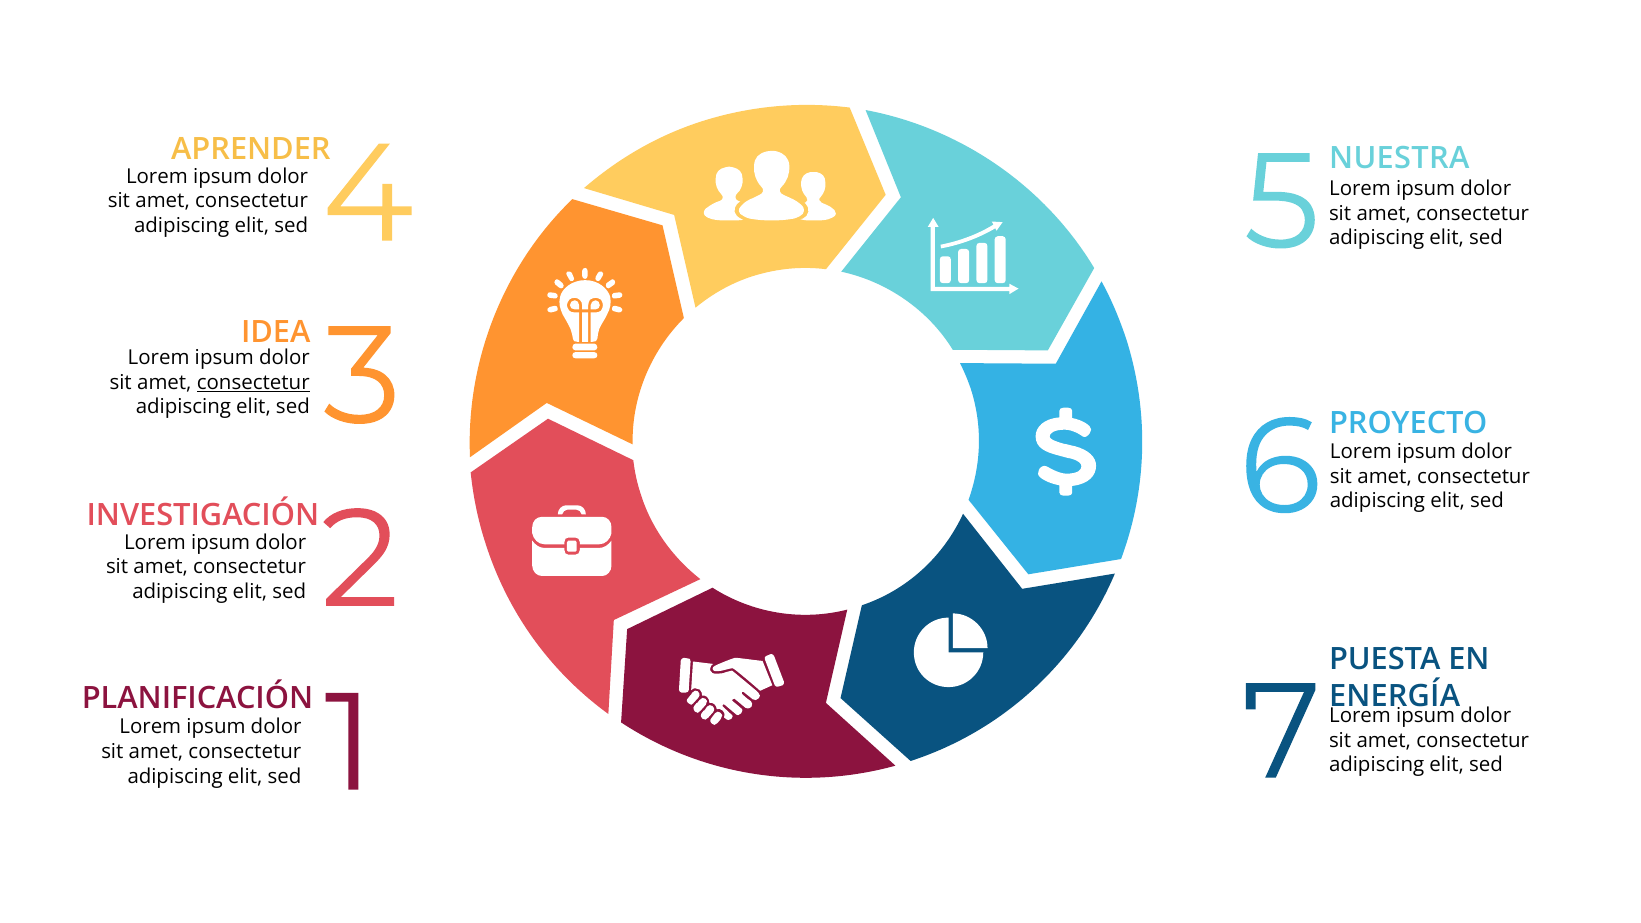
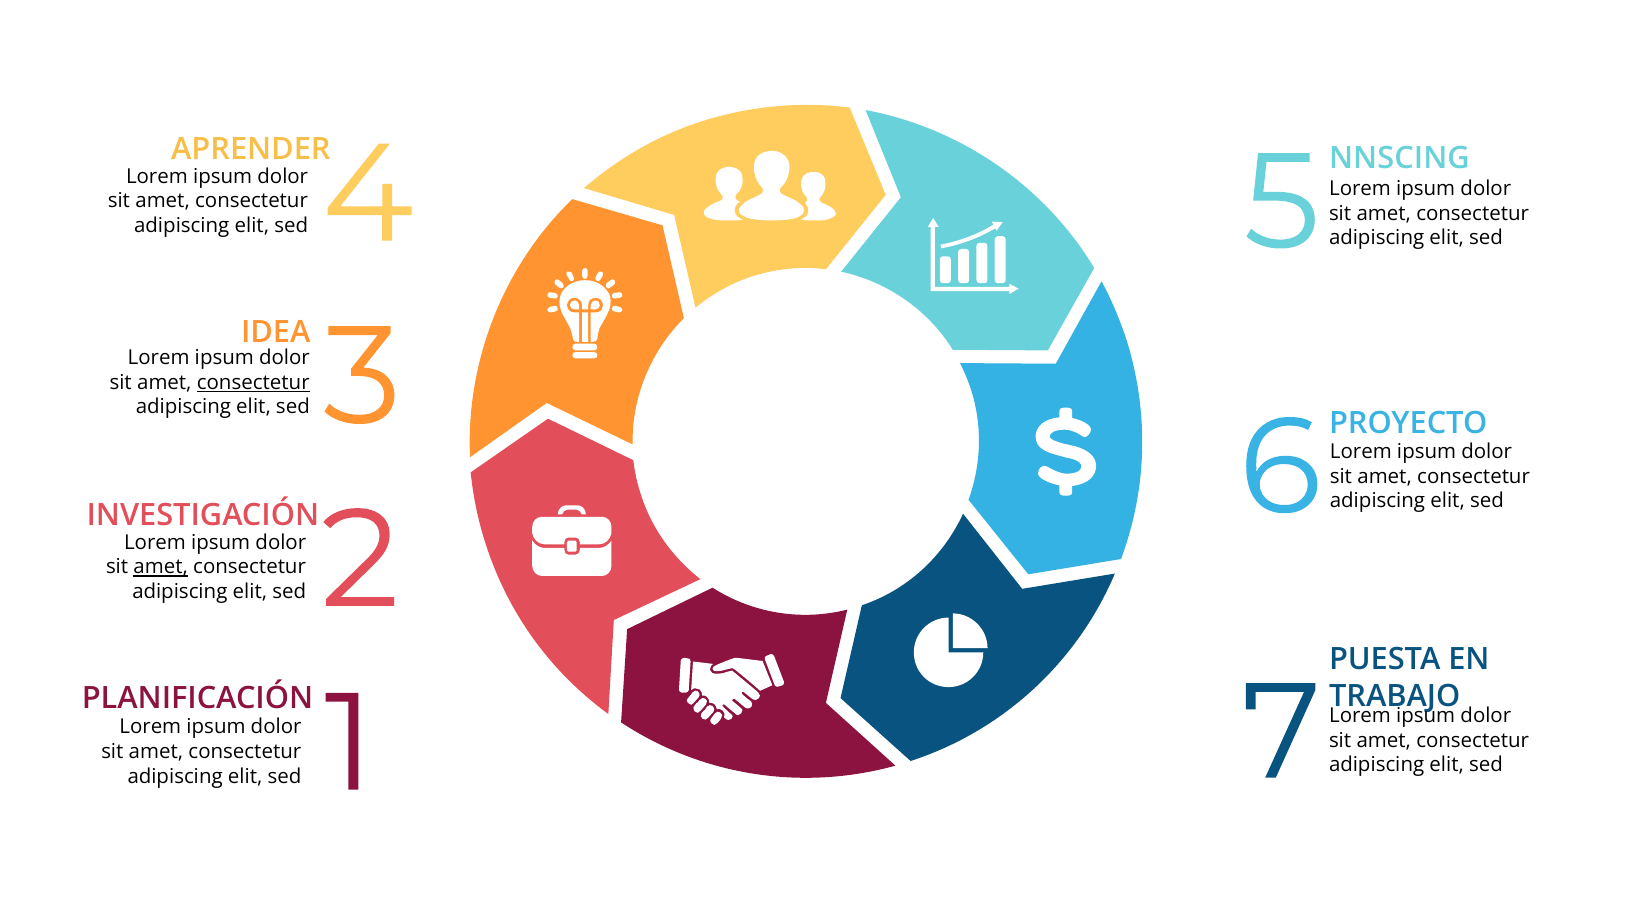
NUESTRA: NUESTRA -> NNSCING
amet at (161, 567) underline: none -> present
ENERGÍA: ENERGÍA -> TRABAJO
